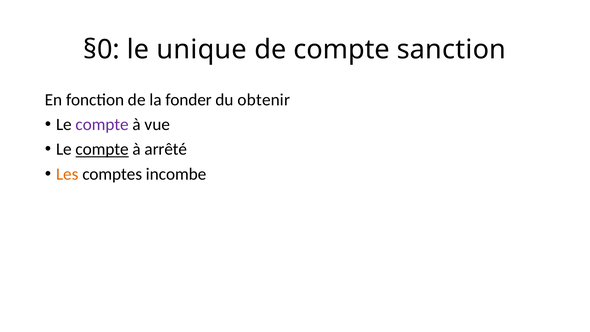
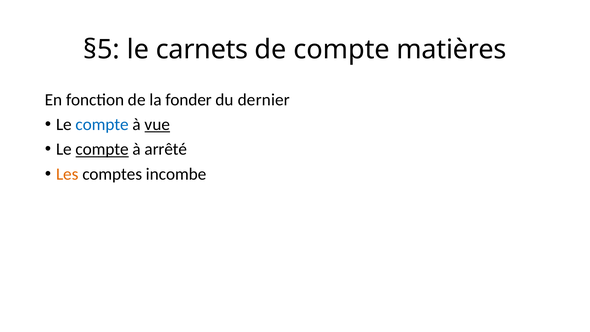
§0: §0 -> §5
unique: unique -> carnets
sanction: sanction -> matières
obtenir: obtenir -> dernier
compte at (102, 124) colour: purple -> blue
vue underline: none -> present
